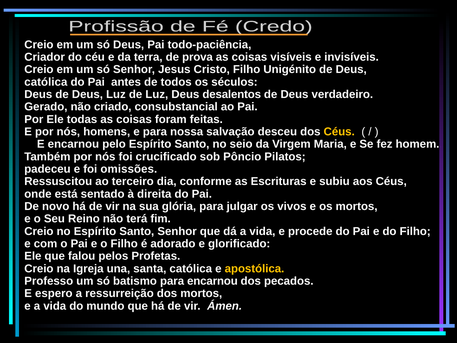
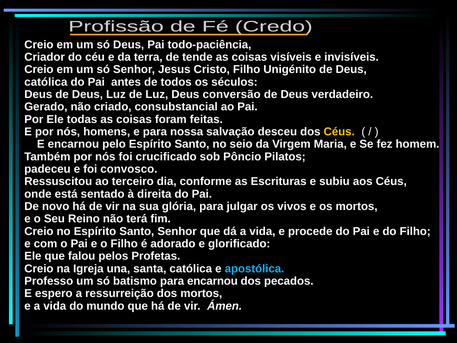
prova: prova -> tende
desalentos: desalentos -> conversão
omissões: omissões -> convosco
apostólica colour: yellow -> light blue
